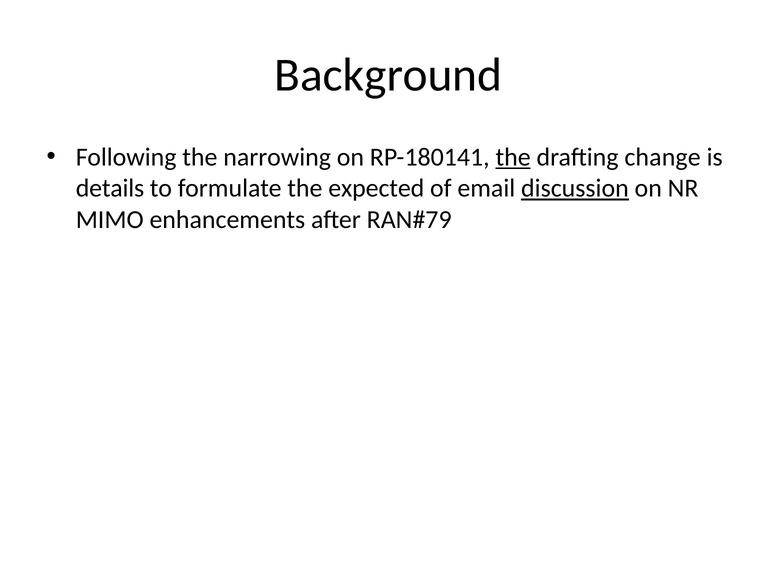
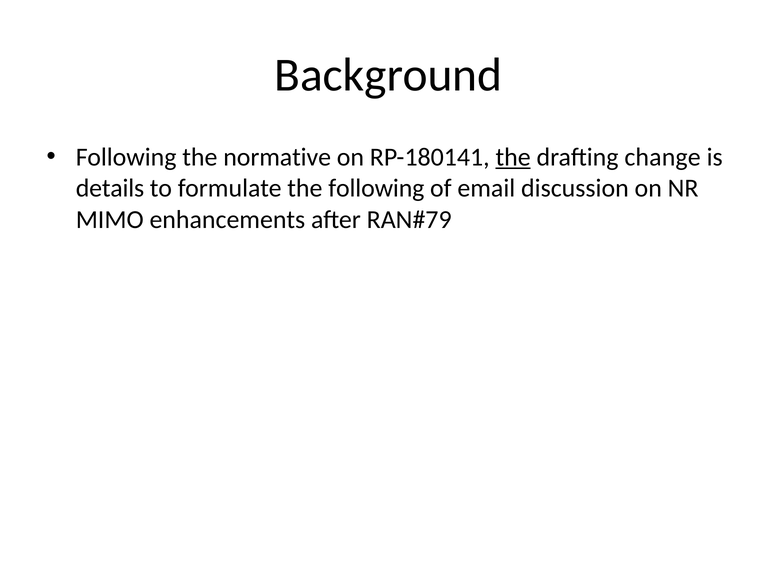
narrowing: narrowing -> normative
the expected: expected -> following
discussion underline: present -> none
